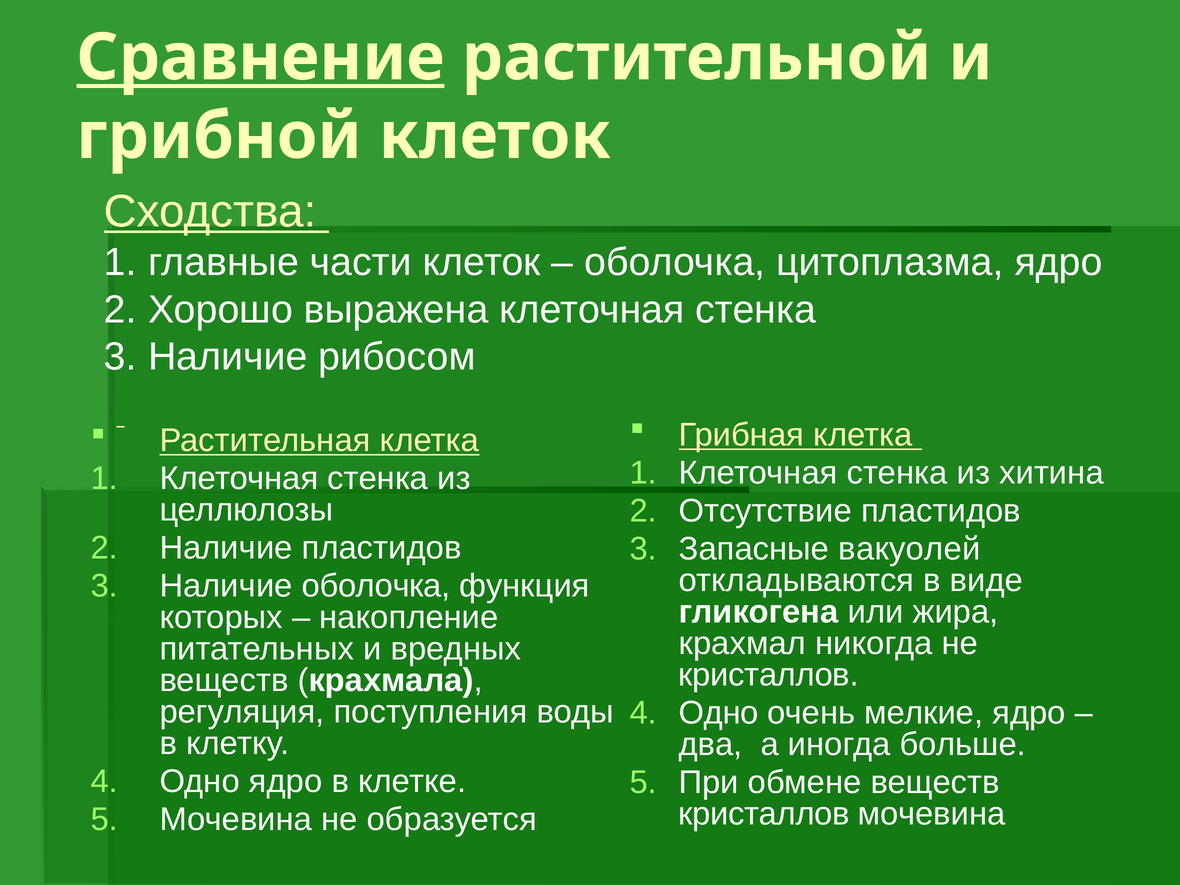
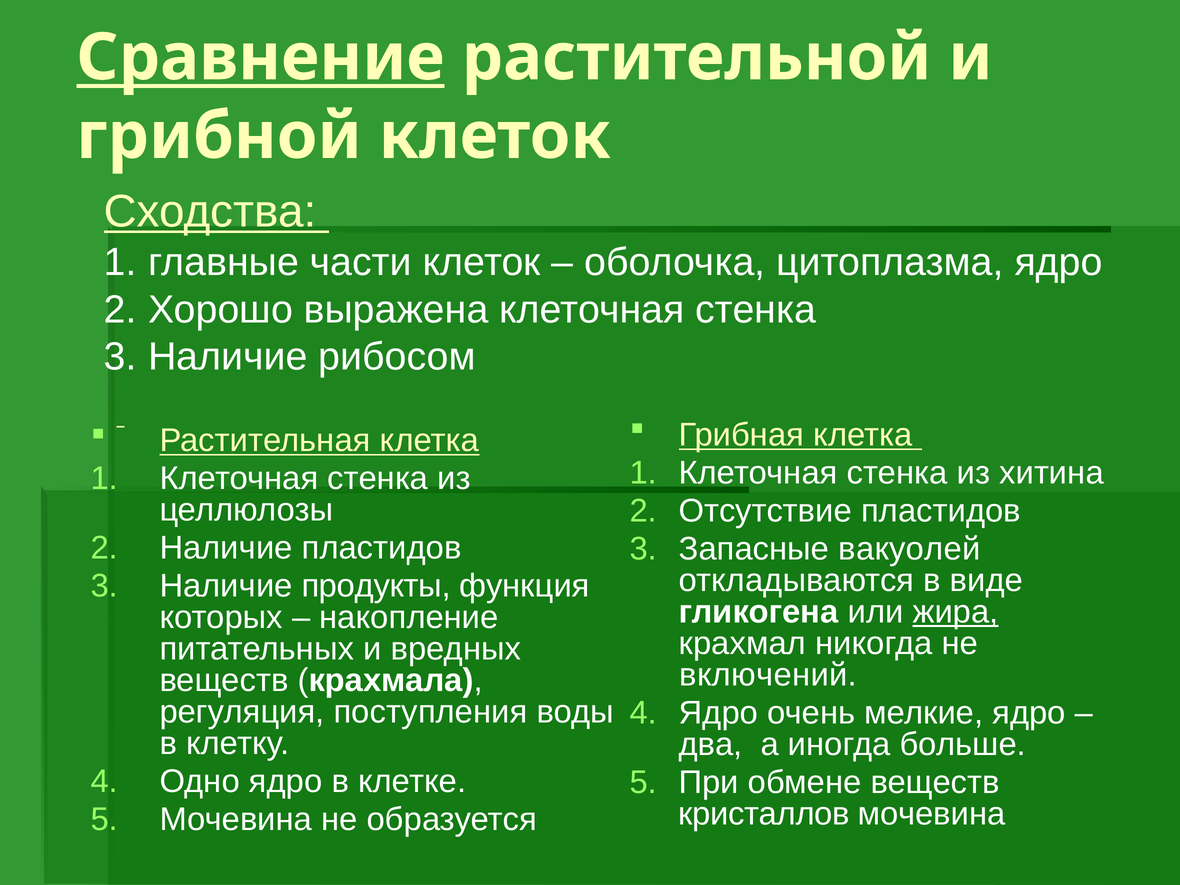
Наличие оболочка: оболочка -> продукты
жира underline: none -> present
кристаллов at (769, 675): кристаллов -> включений
Одно at (719, 713): Одно -> Ядро
